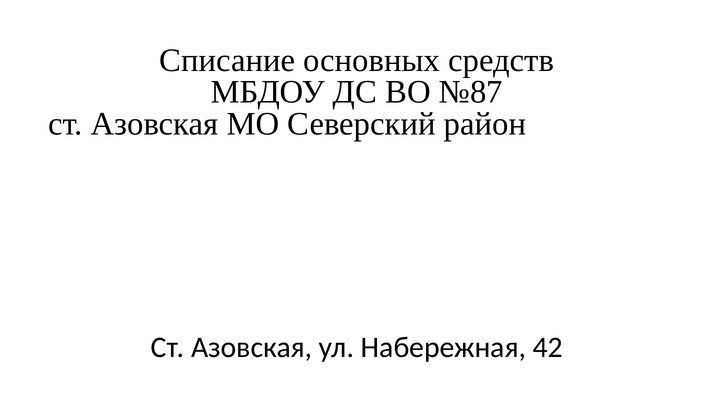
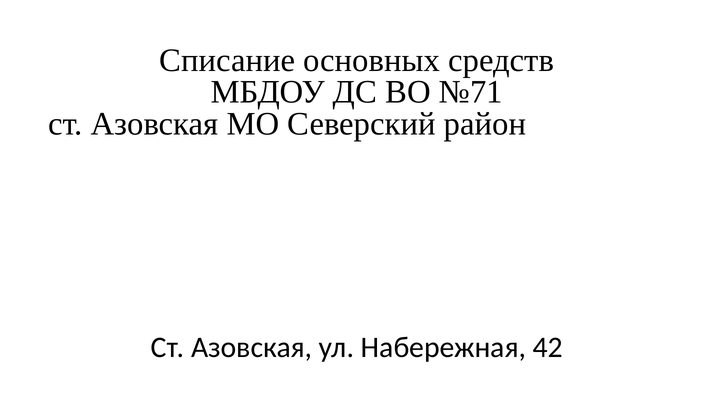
№87: №87 -> №71
